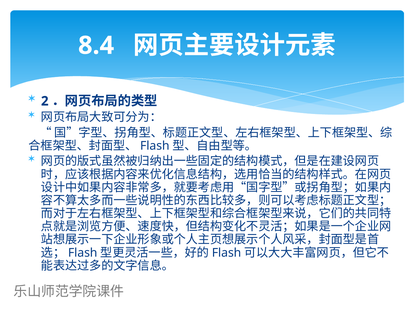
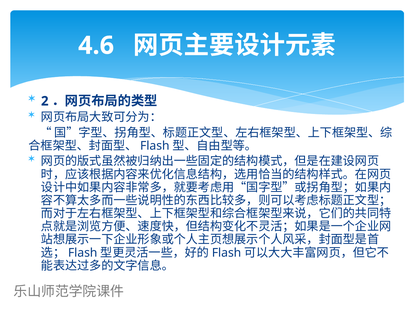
8.4: 8.4 -> 4.6
